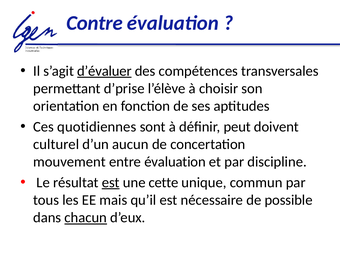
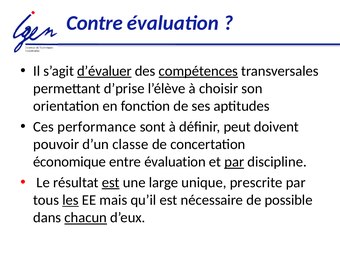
compétences underline: none -> present
quotidiennes: quotidiennes -> performance
culturel: culturel -> pouvoir
aucun: aucun -> classe
mouvement: mouvement -> économique
par at (234, 162) underline: none -> present
cette: cette -> large
commun: commun -> prescrite
les underline: none -> present
